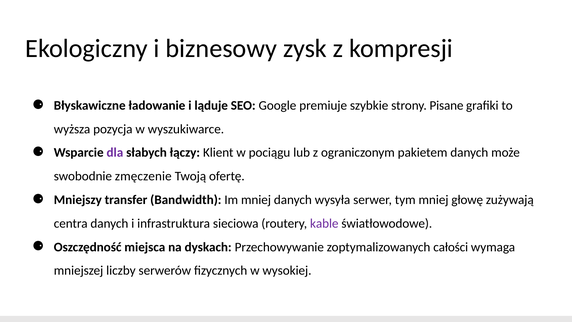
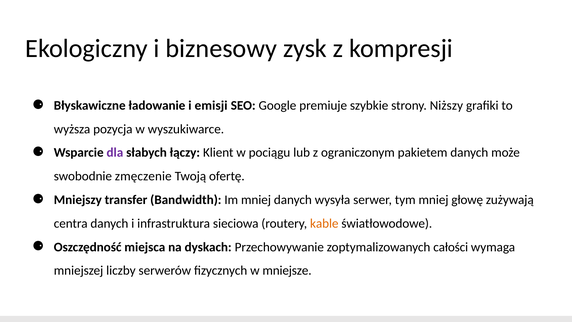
ląduje: ląduje -> emisji
Pisane: Pisane -> Niższy
kable colour: purple -> orange
wysokiej: wysokiej -> mniejsze
